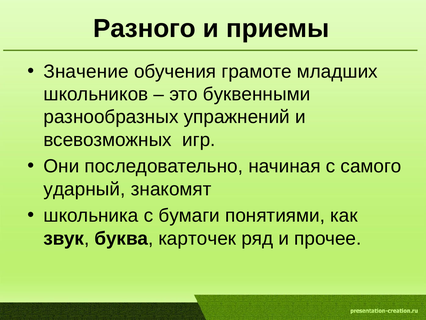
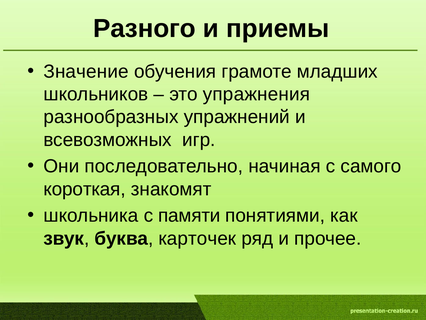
буквенными: буквенными -> упражнения
ударный: ударный -> короткая
бумаги: бумаги -> памяти
